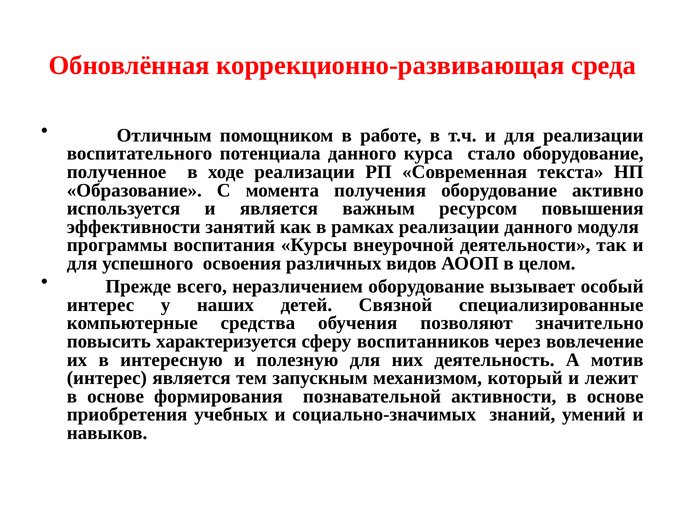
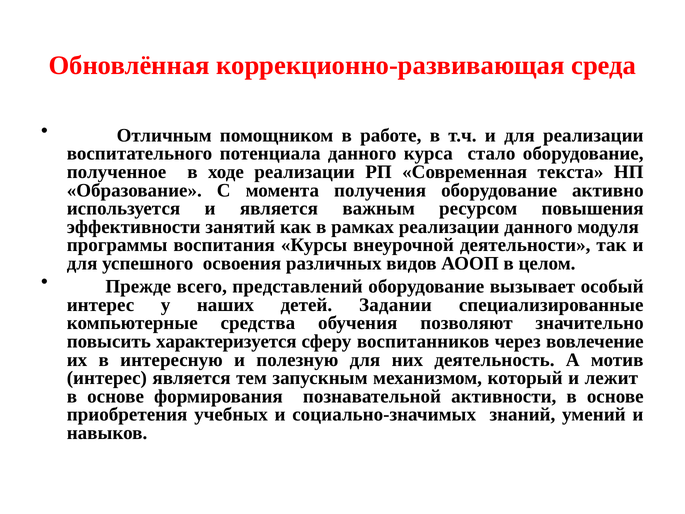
неразличением: неразличением -> представлений
Связной: Связной -> Задании
